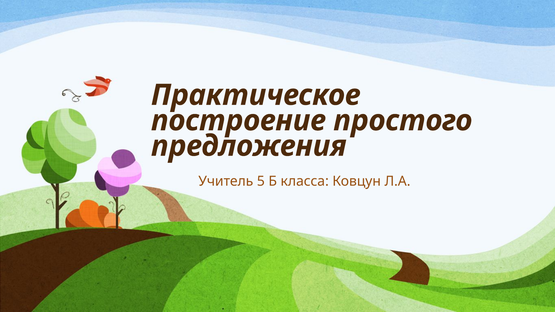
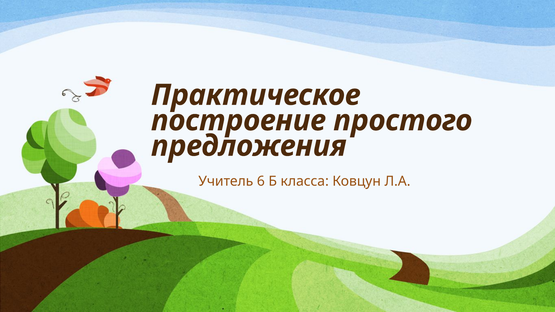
5: 5 -> 6
